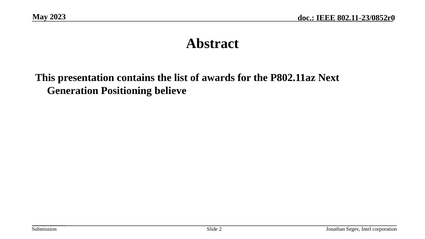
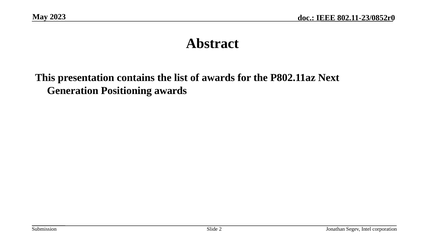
Positioning believe: believe -> awards
